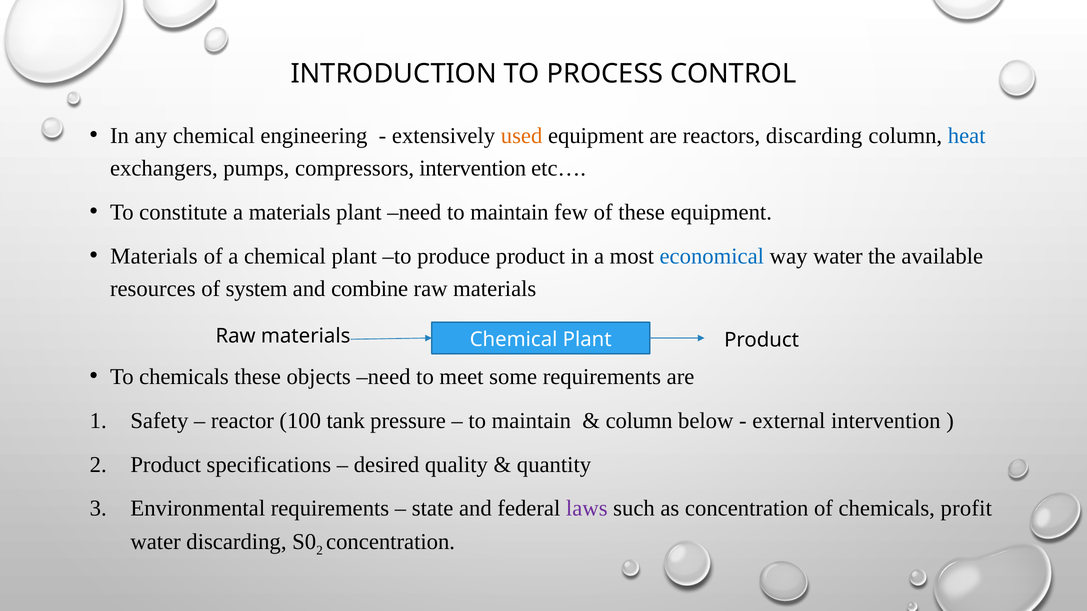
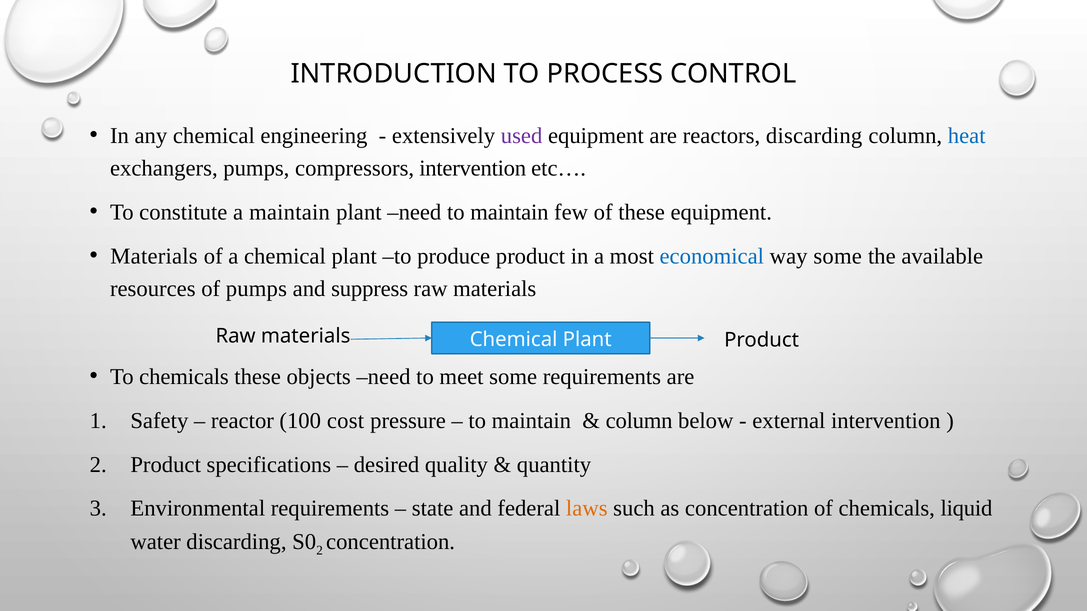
used colour: orange -> purple
a materials: materials -> maintain
way water: water -> some
of system: system -> pumps
combine: combine -> suppress
tank: tank -> cost
laws colour: purple -> orange
profit: profit -> liquid
